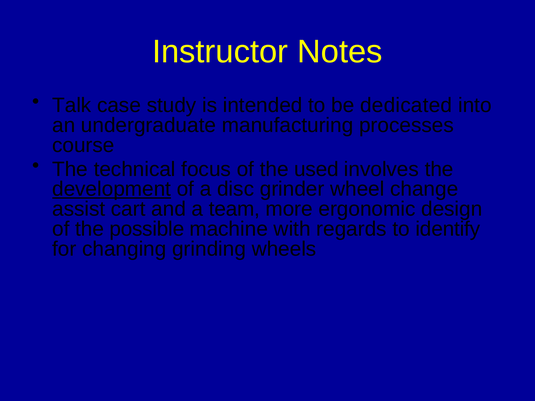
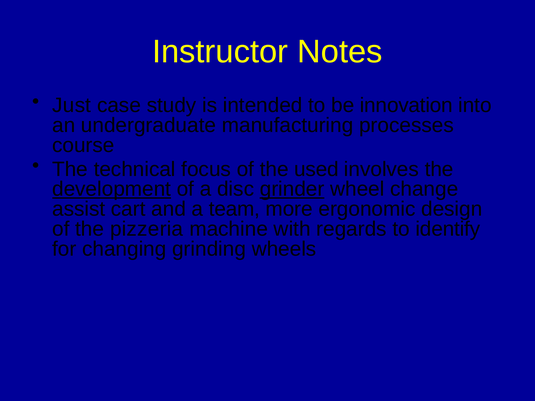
Talk: Talk -> Just
dedicated: dedicated -> innovation
grinder underline: none -> present
possible: possible -> pizzeria
